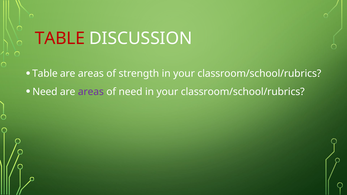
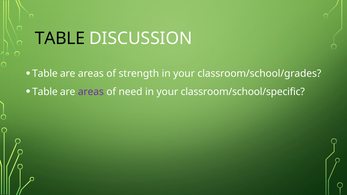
TABLE at (60, 39) colour: red -> black
strength in your classroom/school/rubrics: classroom/school/rubrics -> classroom/school/grades
Need at (45, 92): Need -> Table
need in your classroom/school/rubrics: classroom/school/rubrics -> classroom/school/specific
